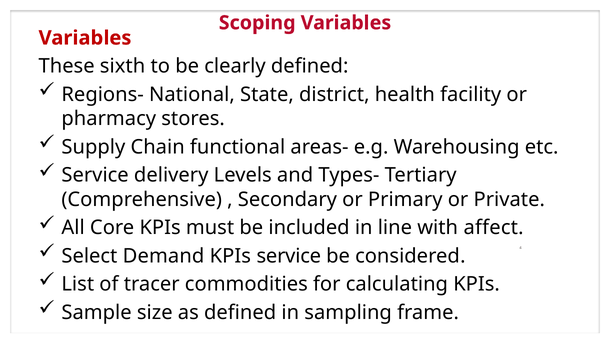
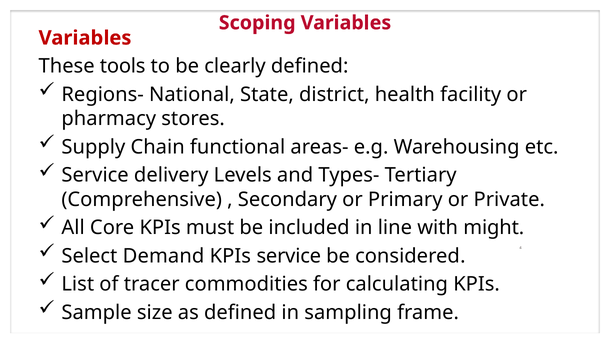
sixth: sixth -> tools
affect: affect -> might
